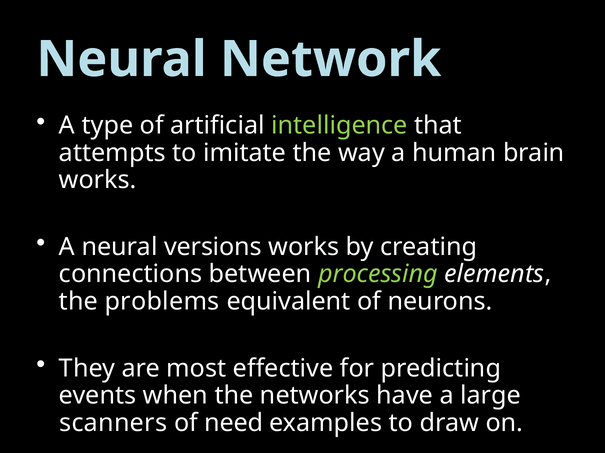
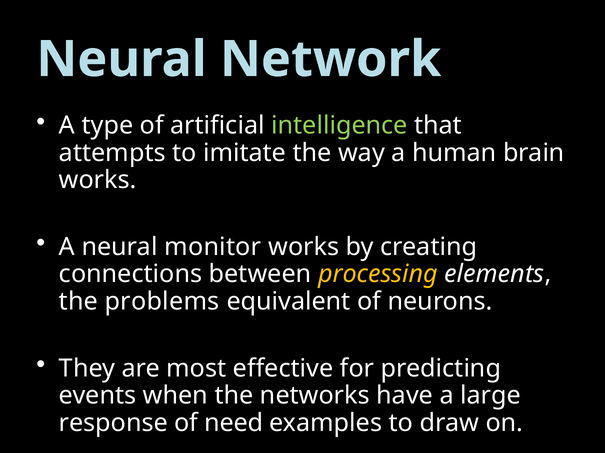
versions: versions -> monitor
processing colour: light green -> yellow
scanners: scanners -> response
